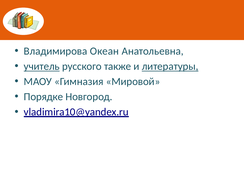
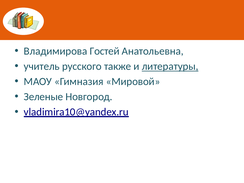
Океан: Океан -> Гостей
учитель underline: present -> none
Порядке: Порядке -> Зеленые
